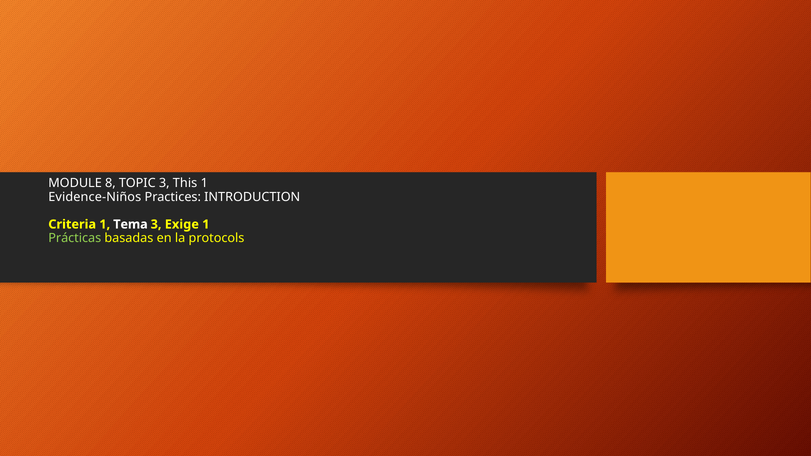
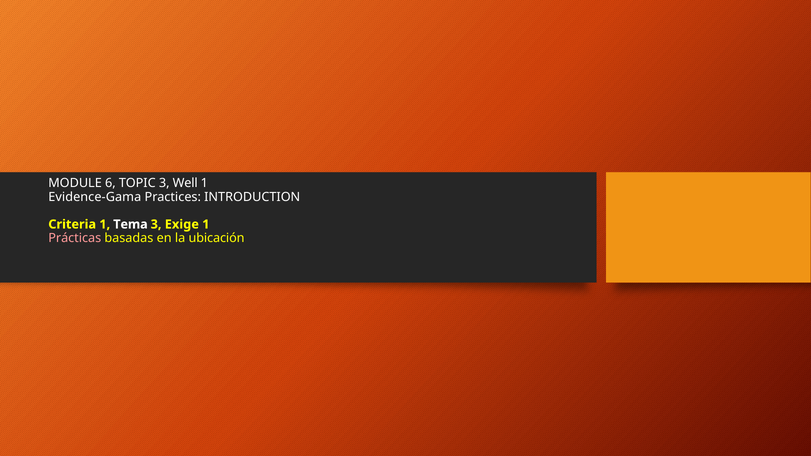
8: 8 -> 6
This: This -> Well
Evidence-Niños: Evidence-Niños -> Evidence-Gama
Prácticas colour: light green -> pink
protocols: protocols -> ubicación
